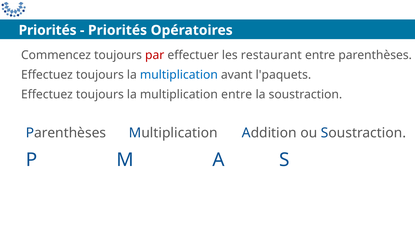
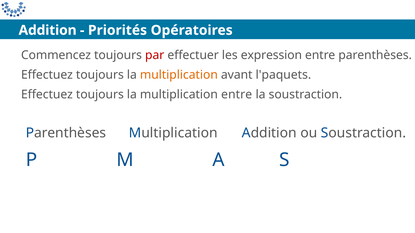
Priorités at (48, 30): Priorités -> Addition
restaurant: restaurant -> expression
multiplication at (179, 75) colour: blue -> orange
